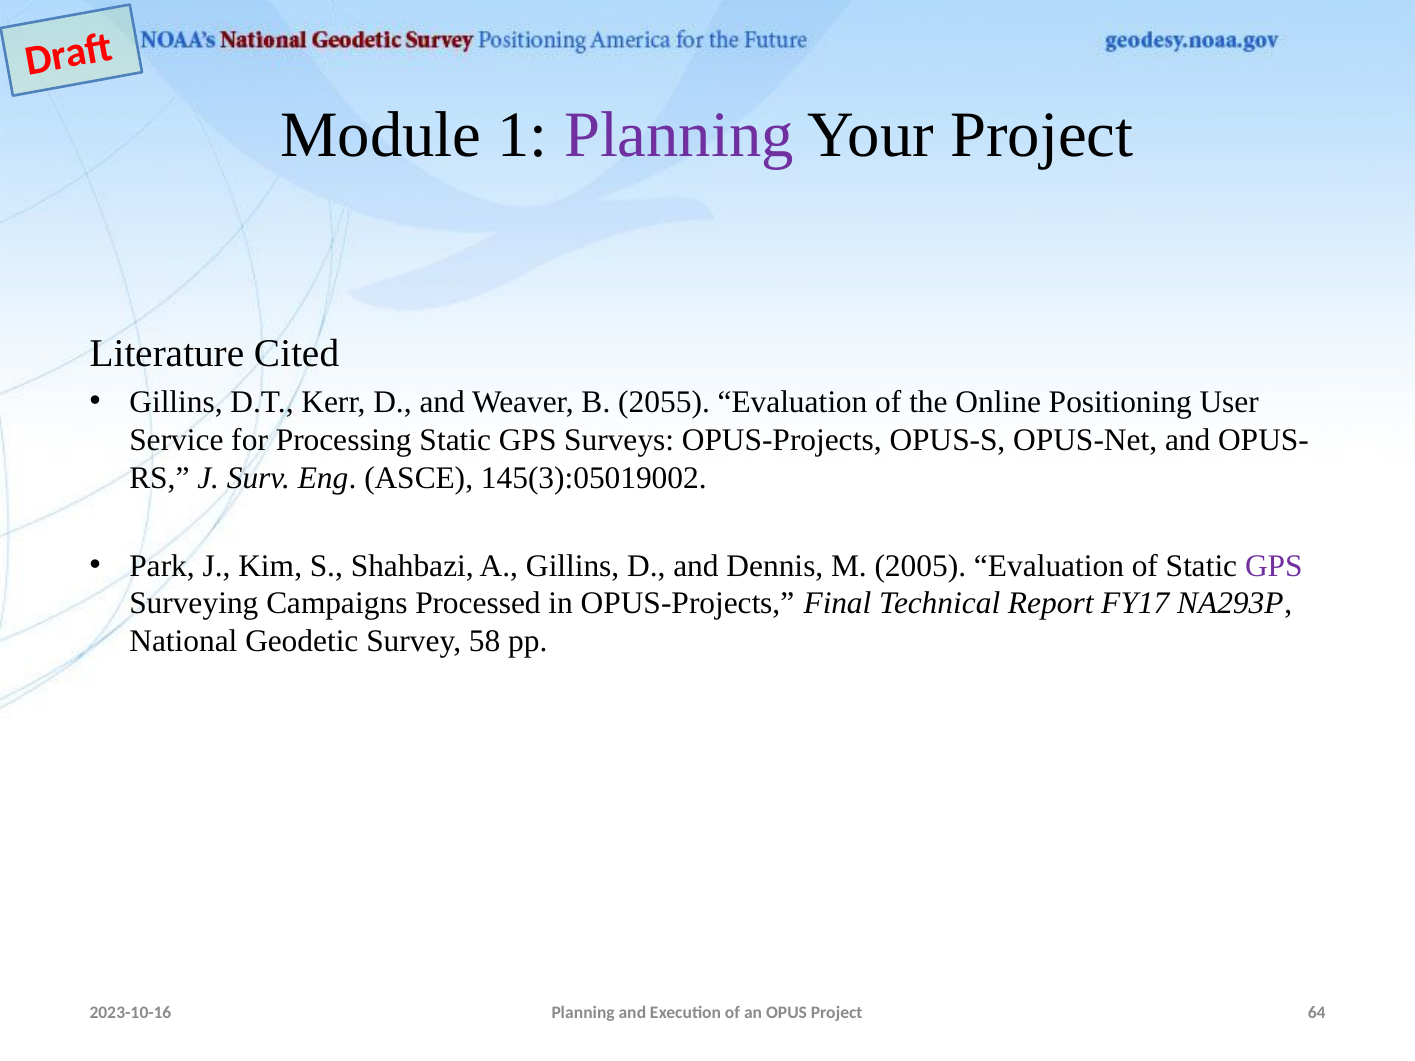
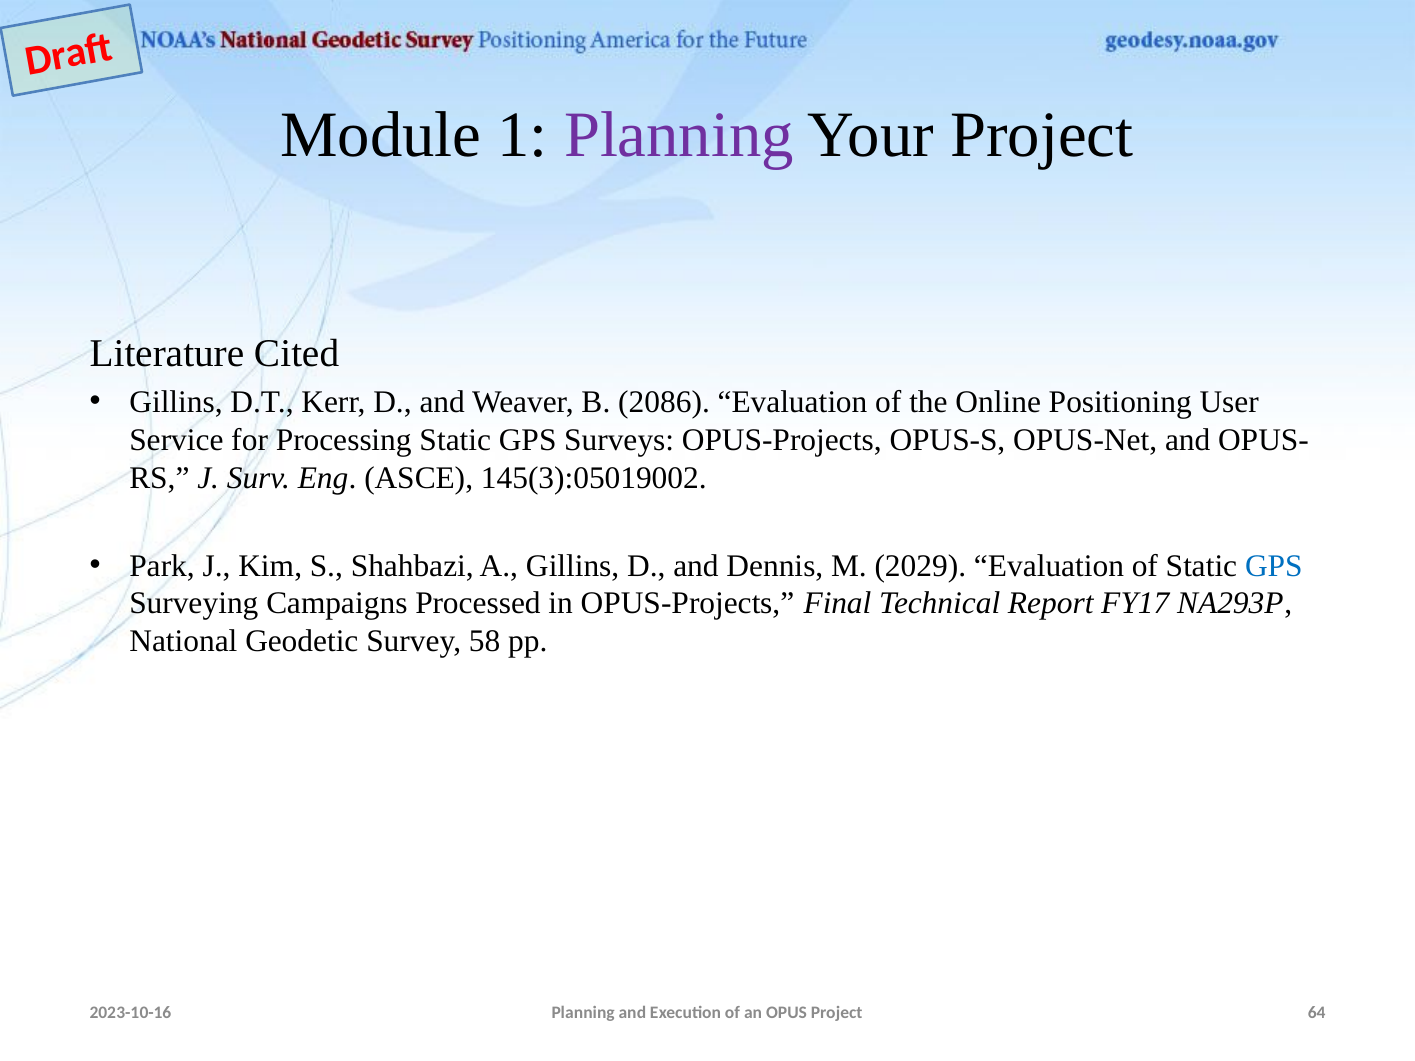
2055: 2055 -> 2086
2005: 2005 -> 2029
GPS at (1274, 566) colour: purple -> blue
